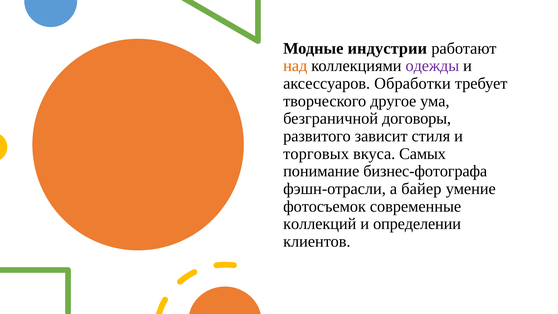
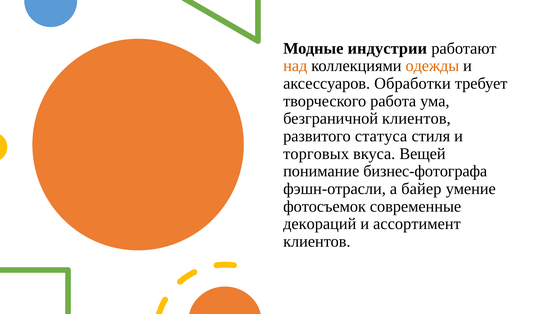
одежды colour: purple -> orange
другое: другое -> работа
безграничной договоры: договоры -> клиентов
зависит: зависит -> статуса
Самых: Самых -> Вещей
коллекций: коллекций -> декораций
определении: определении -> ассортимент
